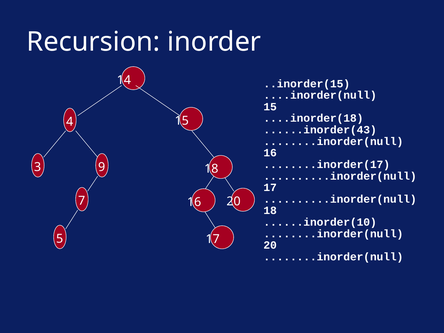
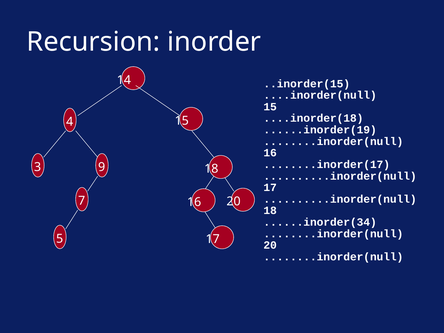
......inorder(43: ......inorder(43 -> ......inorder(19
......inorder(10: ......inorder(10 -> ......inorder(34
